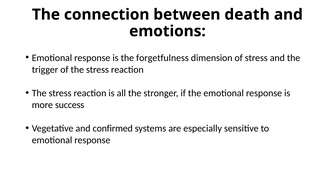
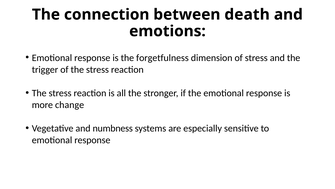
success: success -> change
confirmed: confirmed -> numbness
